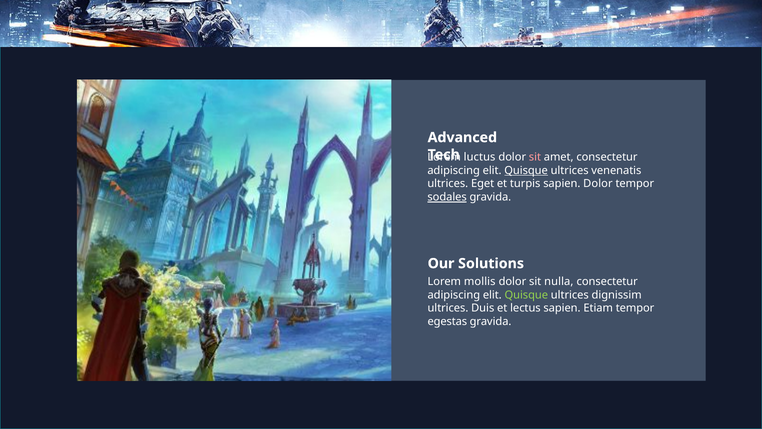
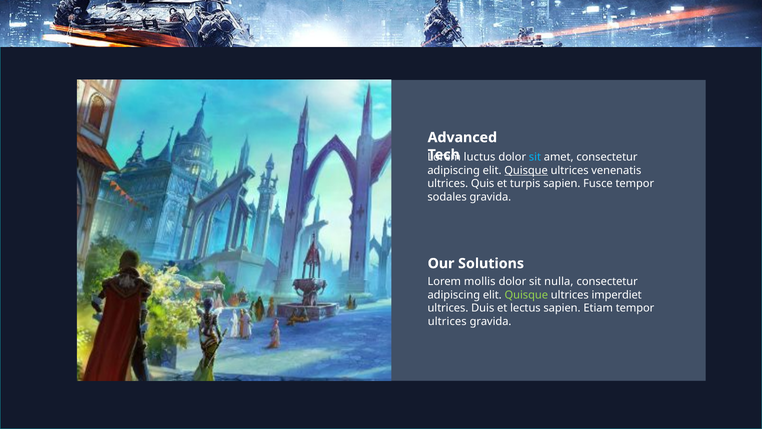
sit at (535, 157) colour: pink -> light blue
Eget: Eget -> Quis
sapien Dolor: Dolor -> Fusce
sodales underline: present -> none
dignissim: dignissim -> imperdiet
egestas at (447, 321): egestas -> ultrices
